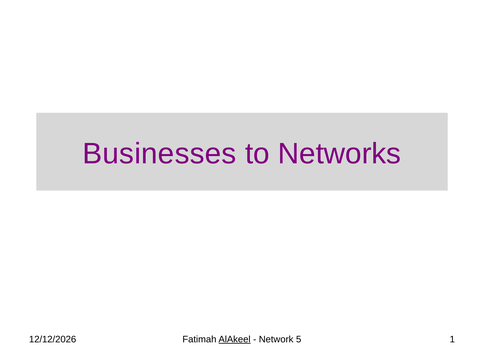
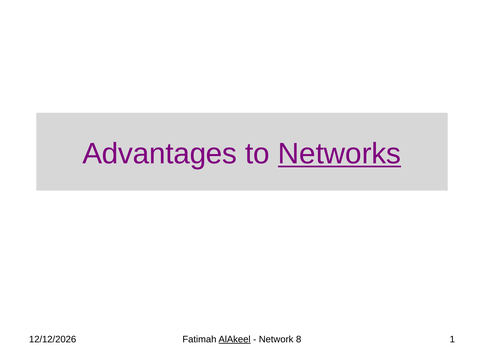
Businesses: Businesses -> Advantages
Networks underline: none -> present
5: 5 -> 8
